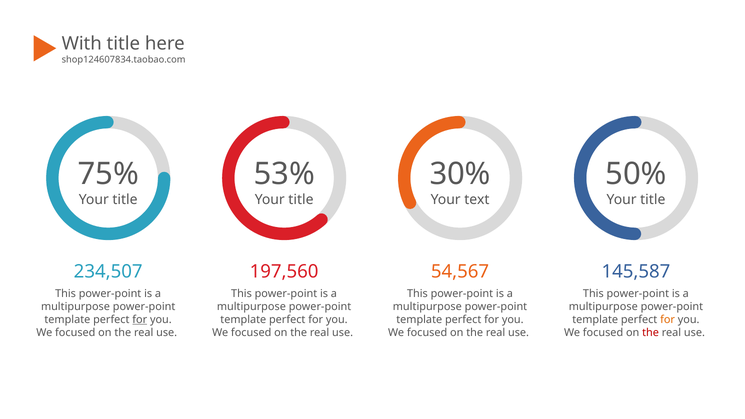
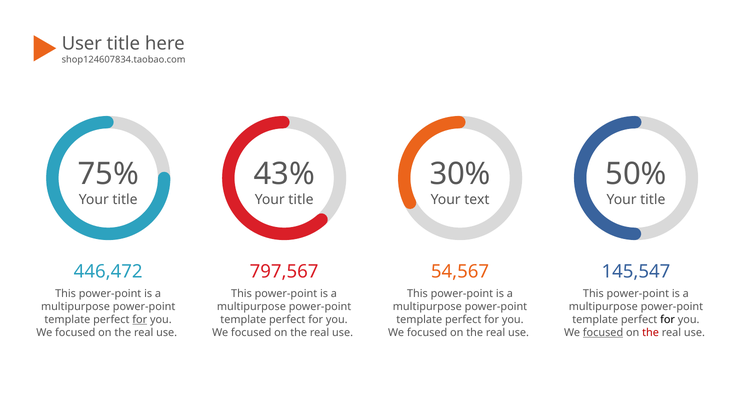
With: With -> User
53%: 53% -> 43%
234,507: 234,507 -> 446,472
197,560: 197,560 -> 797,567
145,587: 145,587 -> 145,547
for at (668, 320) colour: orange -> black
focused at (603, 333) underline: none -> present
